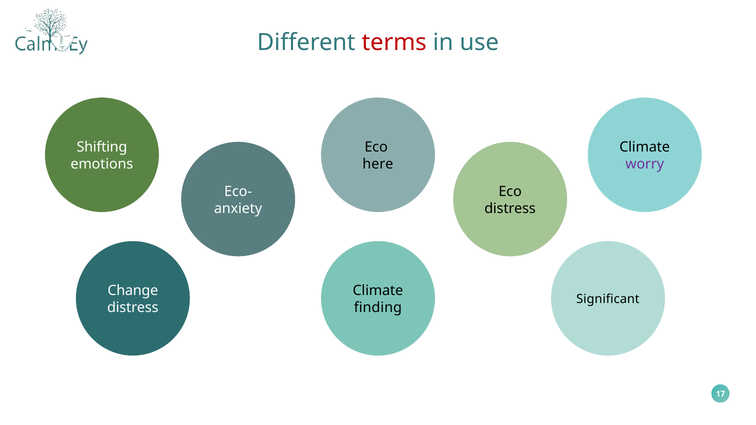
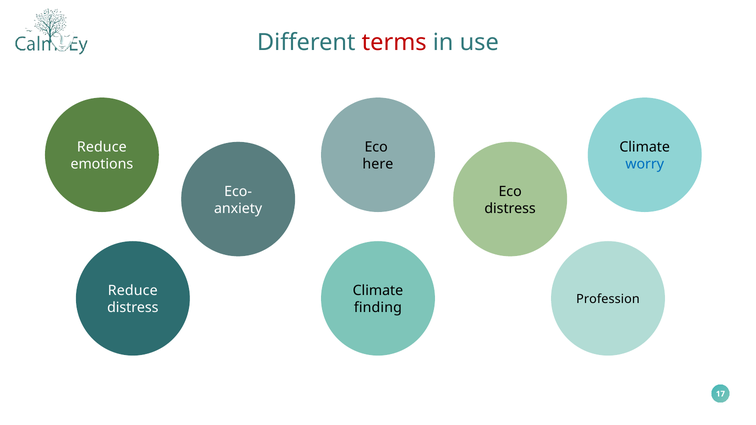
Shifting at (102, 147): Shifting -> Reduce
worry colour: purple -> blue
Change at (133, 291): Change -> Reduce
Significant: Significant -> Profession
